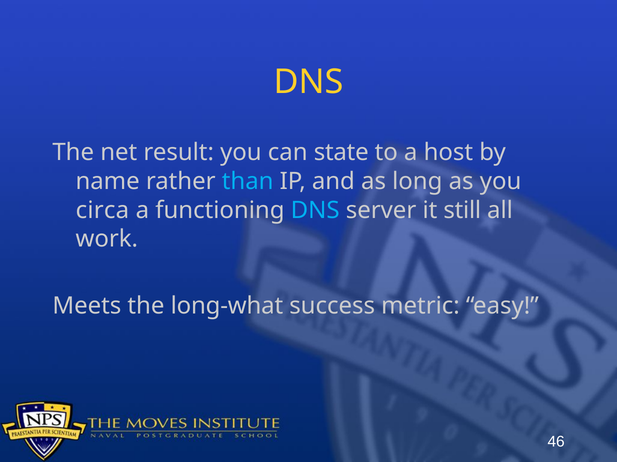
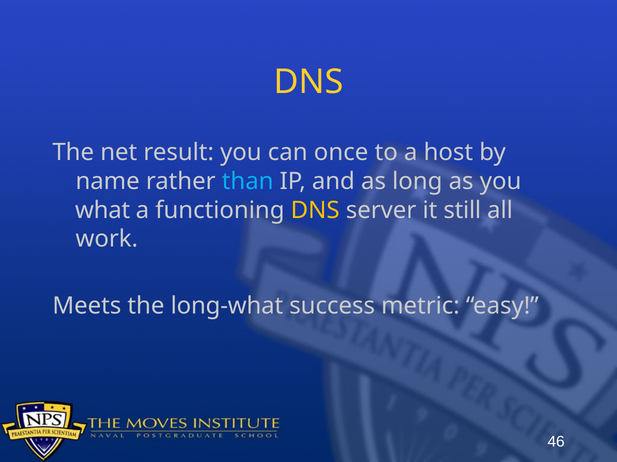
state: state -> once
circa: circa -> what
DNS at (315, 210) colour: light blue -> yellow
